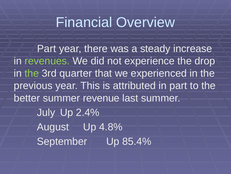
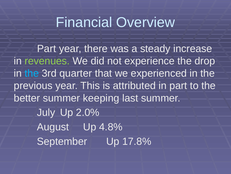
the at (32, 73) colour: light green -> light blue
revenue: revenue -> keeping
2.4%: 2.4% -> 2.0%
85.4%: 85.4% -> 17.8%
